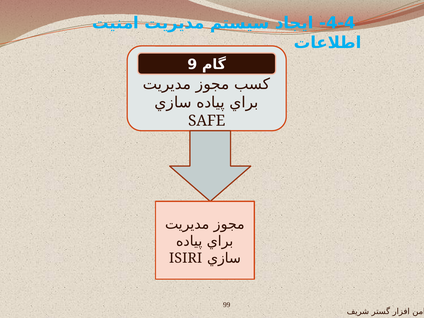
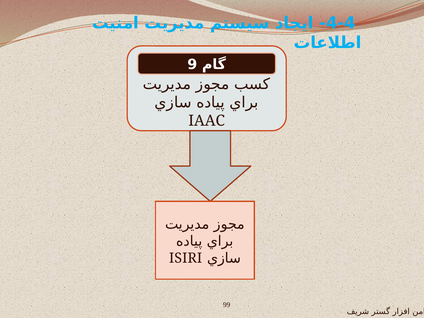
SAFE: SAFE -> IAAC
